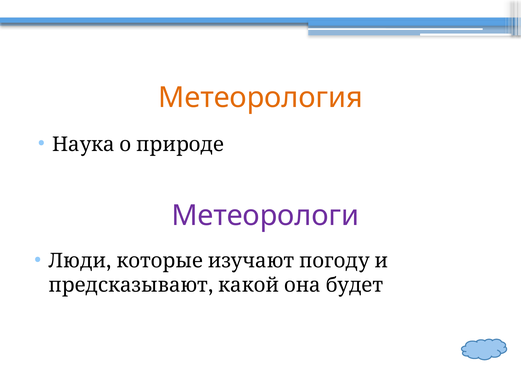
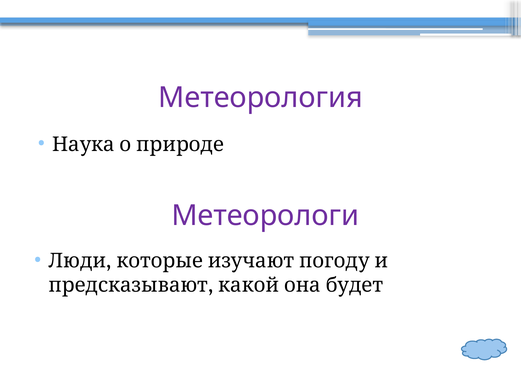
Метеорология colour: orange -> purple
